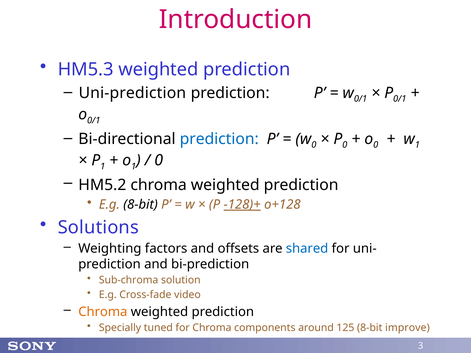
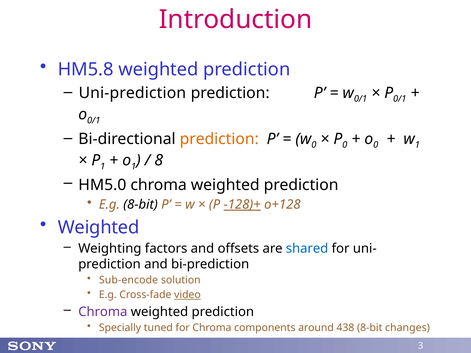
HM5.3: HM5.3 -> HM5.8
prediction at (219, 139) colour: blue -> orange
0 at (159, 160): 0 -> 8
HM5.2: HM5.2 -> HM5.0
Solutions at (98, 228): Solutions -> Weighted
Sub-chroma: Sub-chroma -> Sub-encode
video underline: none -> present
Chroma at (103, 312) colour: orange -> purple
125: 125 -> 438
improve: improve -> changes
